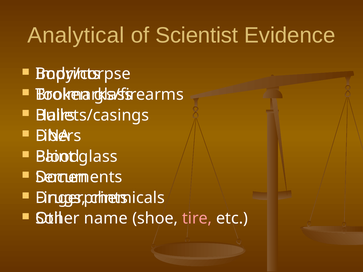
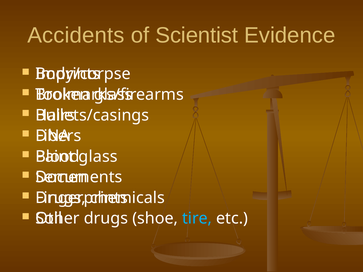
Analytical: Analytical -> Accidents
name at (106, 219): name -> drugs
tire colour: pink -> light blue
